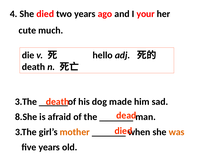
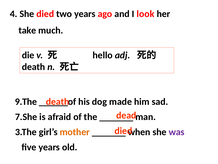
your: your -> look
cute: cute -> take
3.The at (26, 101): 3.The -> 9.The
8.She: 8.She -> 7.She
was colour: orange -> purple
